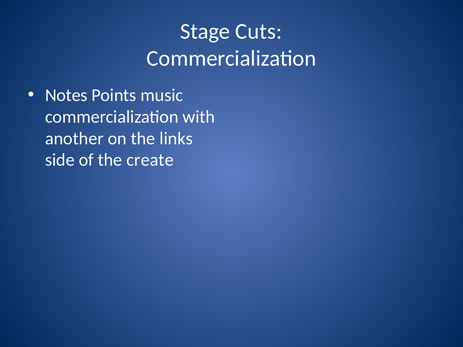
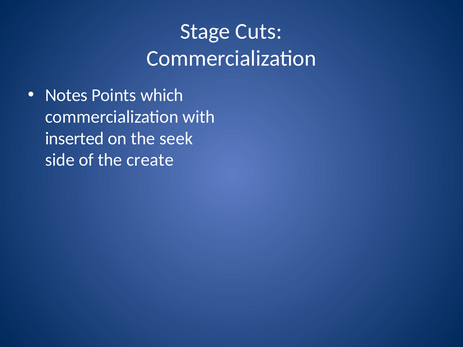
music: music -> which
another: another -> inserted
links: links -> seek
